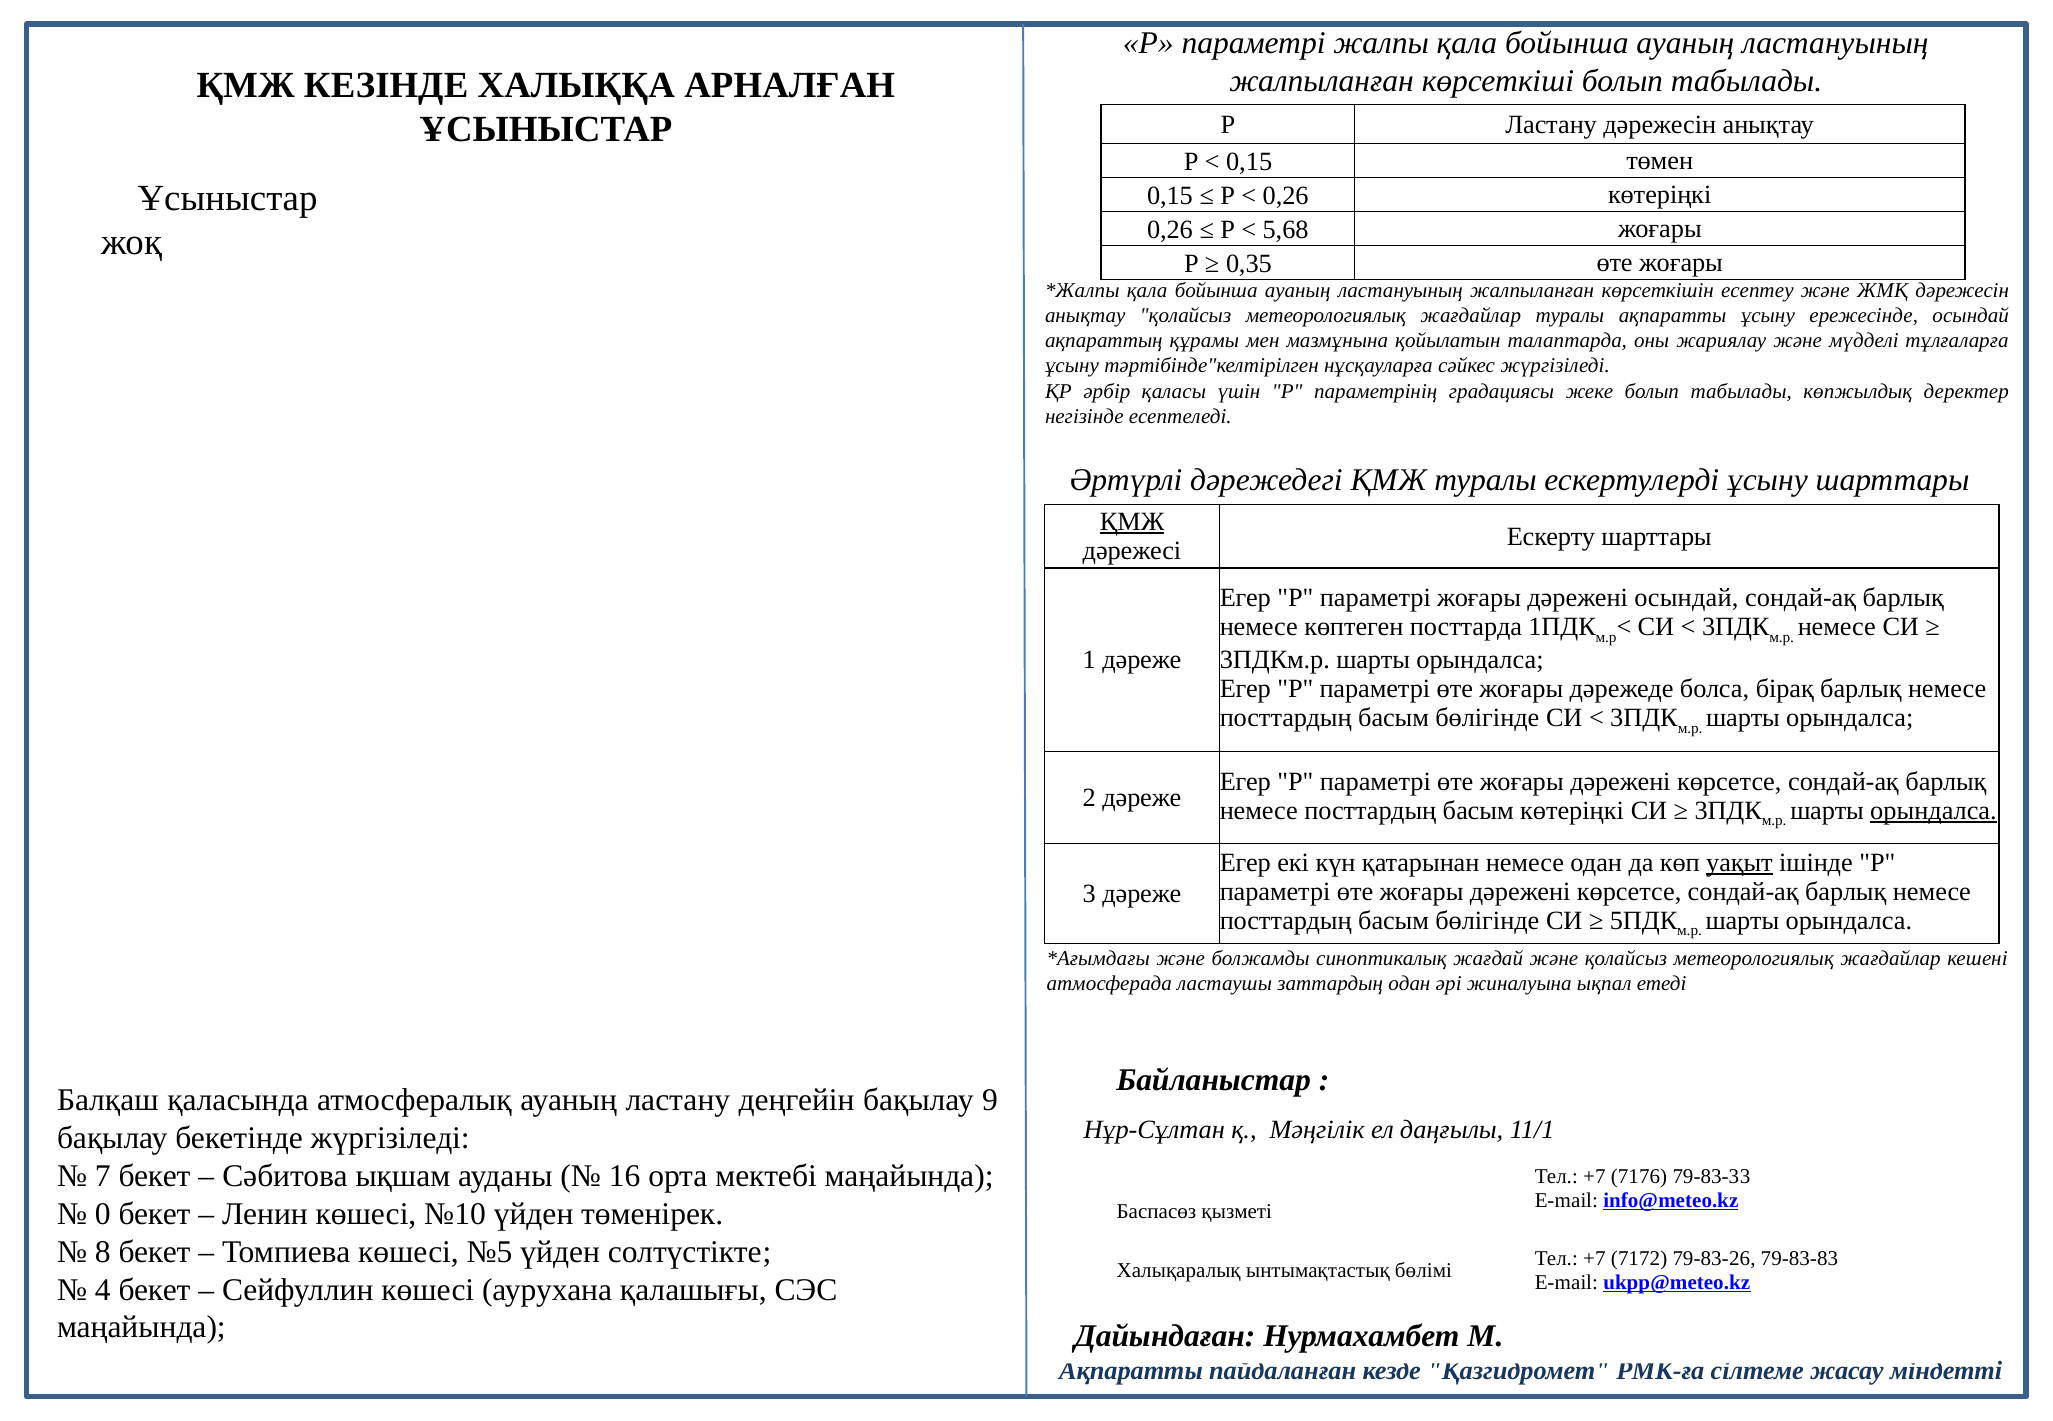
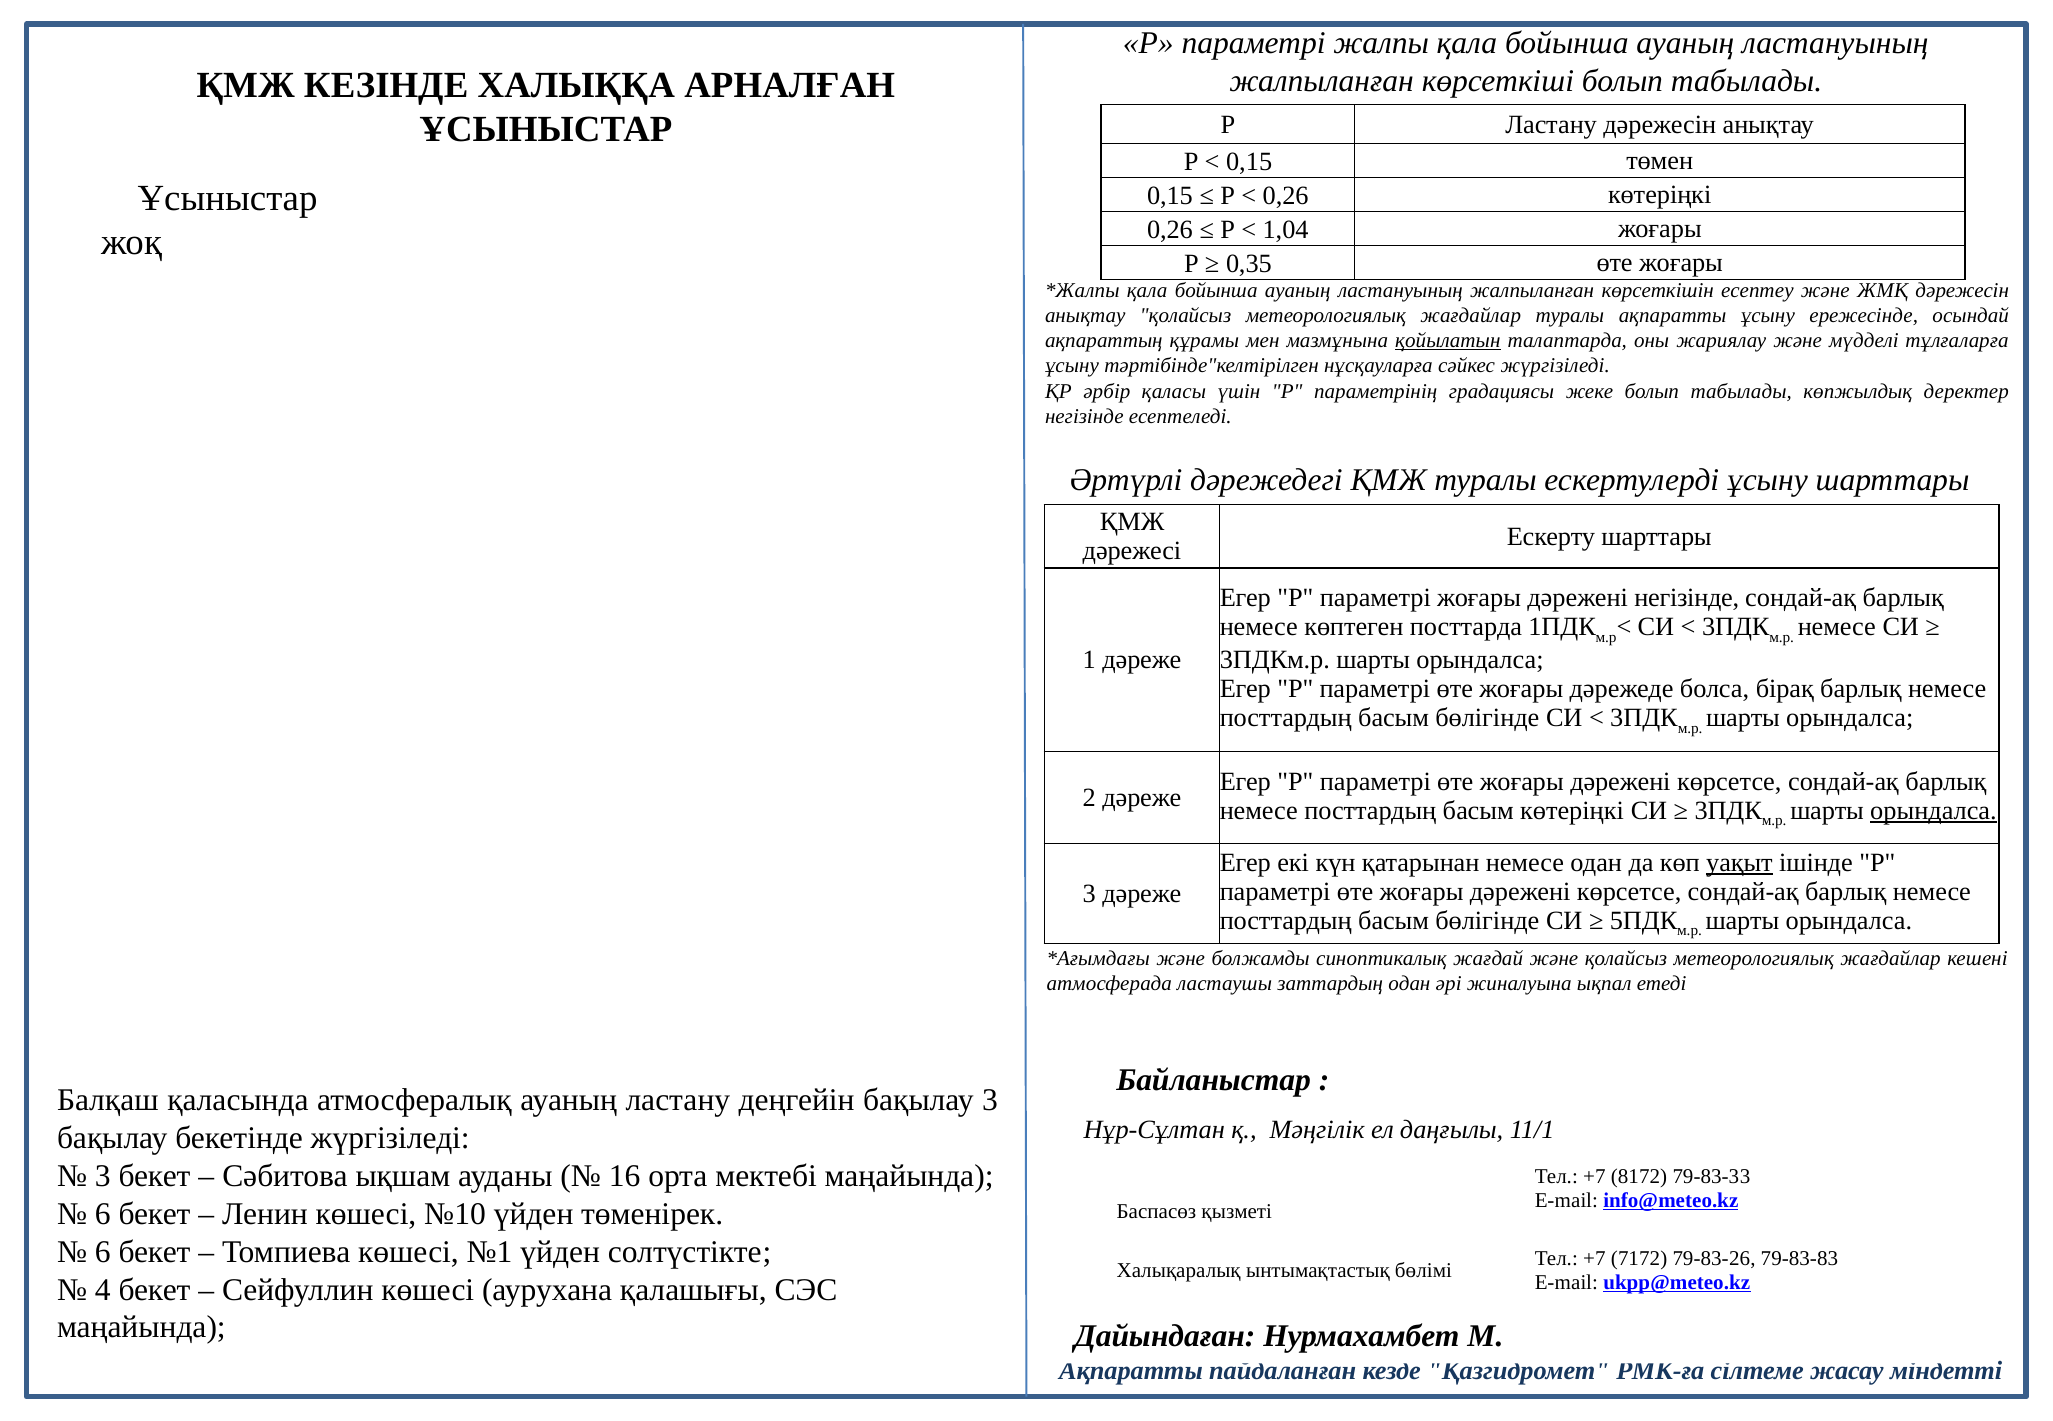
5,68: 5,68 -> 1,04
қойылатын underline: none -> present
ҚМЖ at (1132, 522) underline: present -> none
дәрежені осындай: осындай -> негізінде
бақылау 9: 9 -> 3
7 at (103, 1176): 7 -> 3
7176: 7176 -> 8172
0 at (103, 1214): 0 -> 6
8 at (103, 1252): 8 -> 6
№5: №5 -> №1
